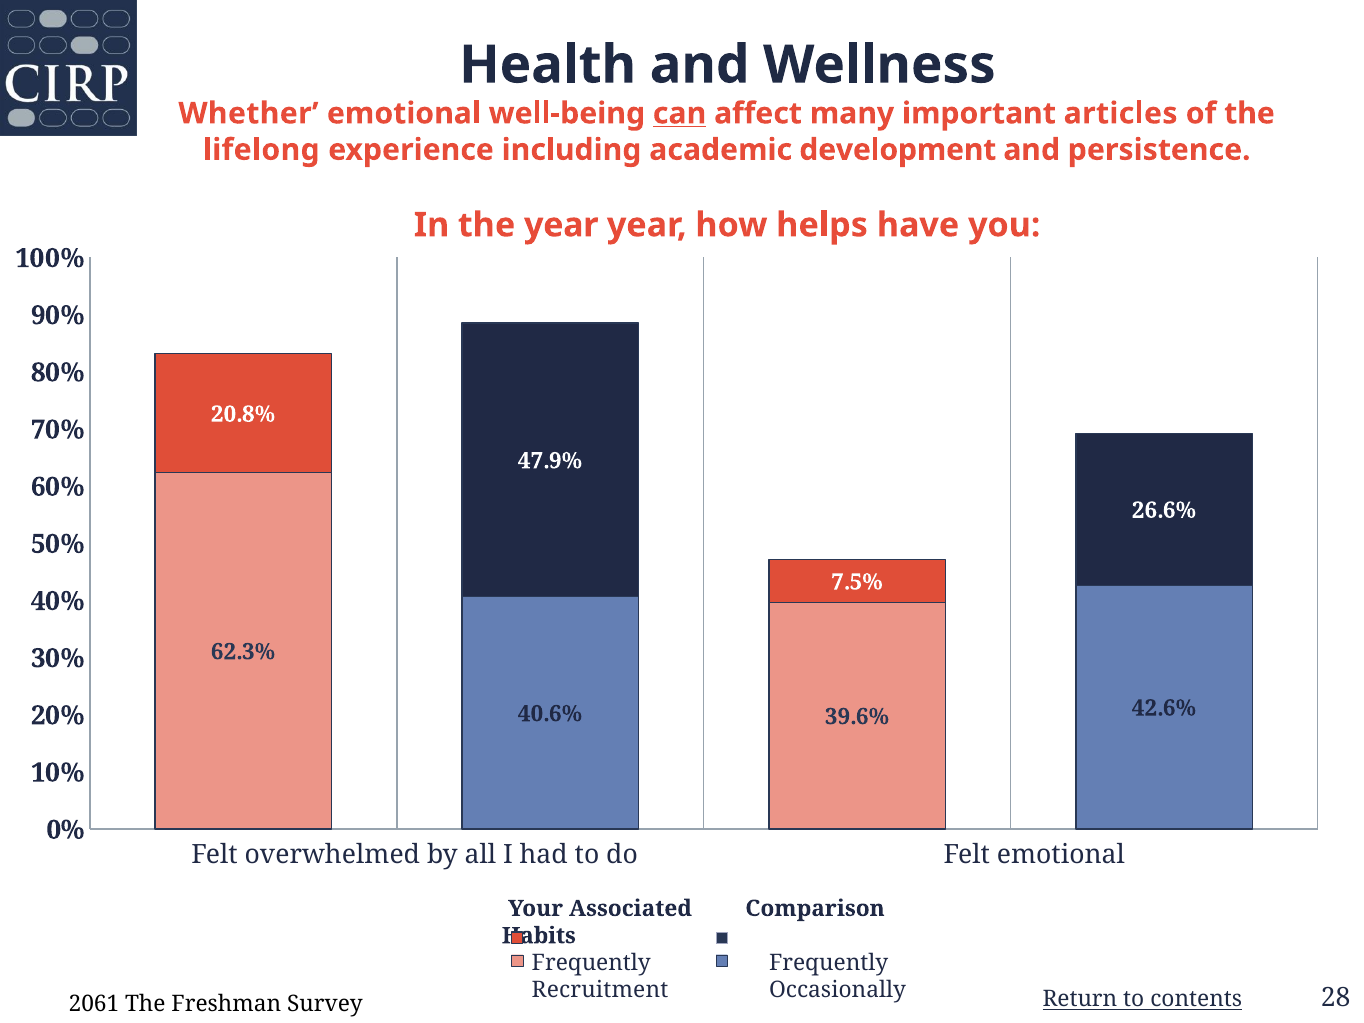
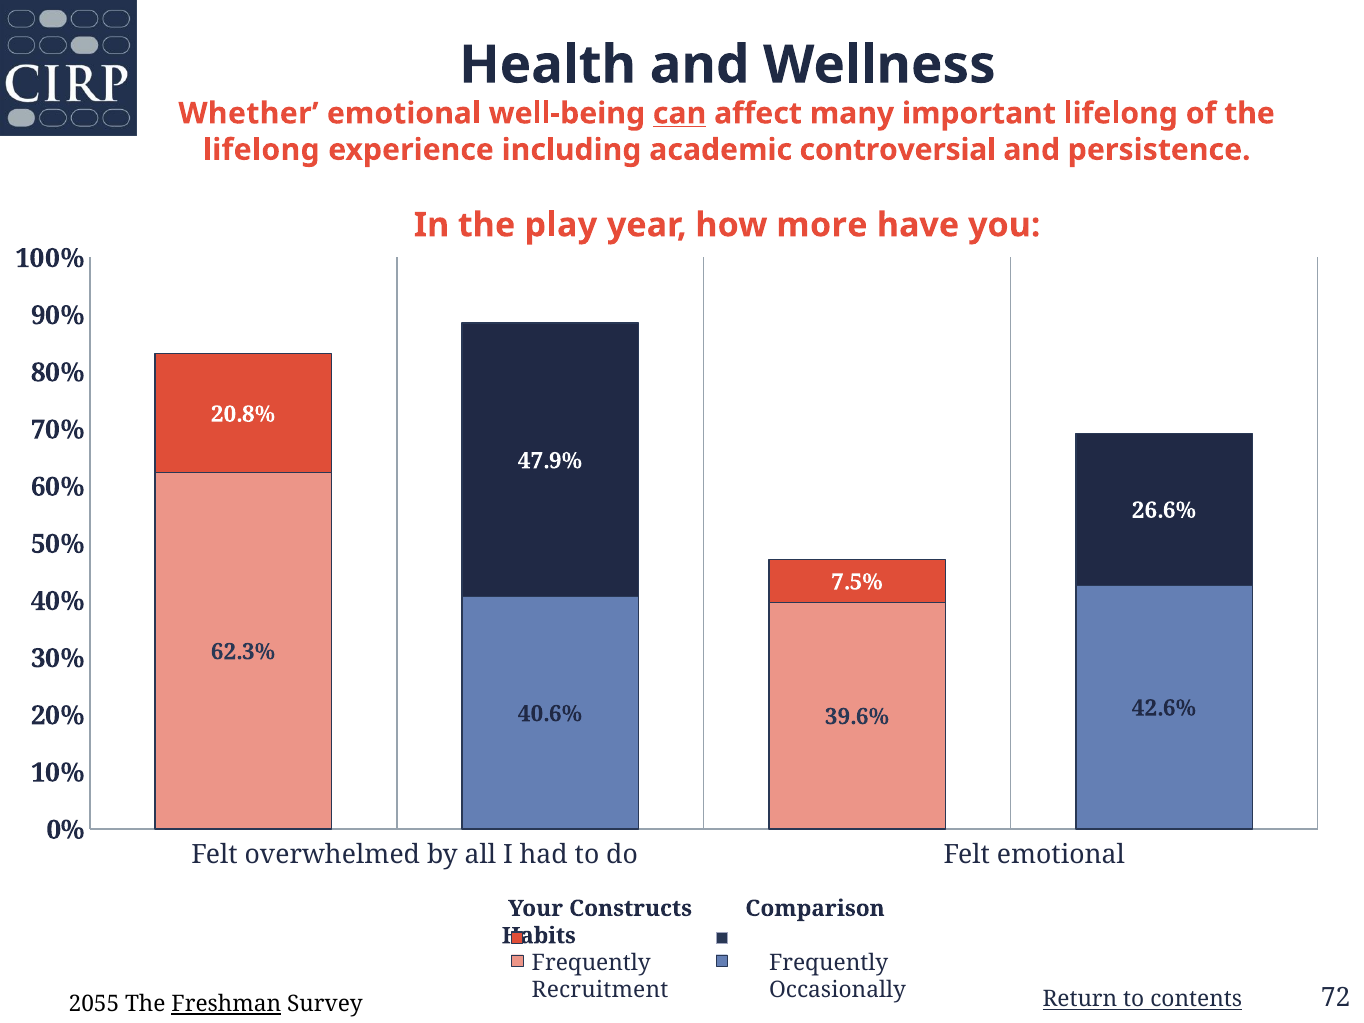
important articles: articles -> lifelong
development: development -> controversial
the year: year -> play
helps: helps -> more
Associated: Associated -> Constructs
2061: 2061 -> 2055
Freshman underline: none -> present
28: 28 -> 72
